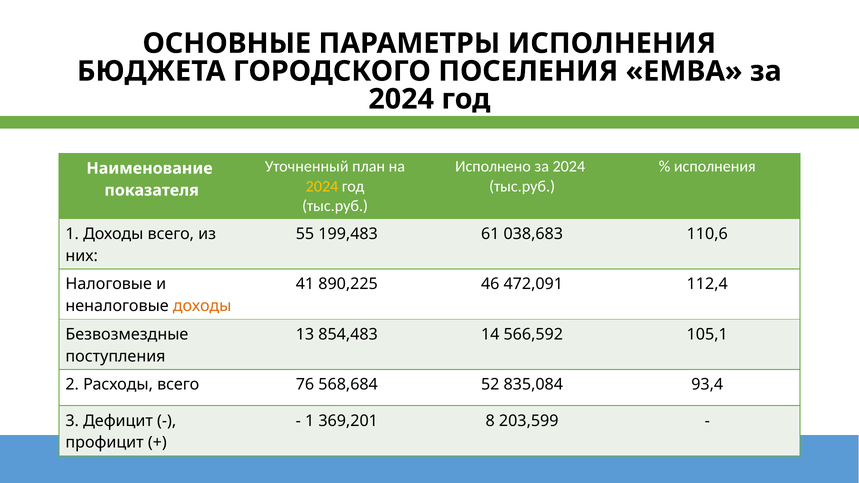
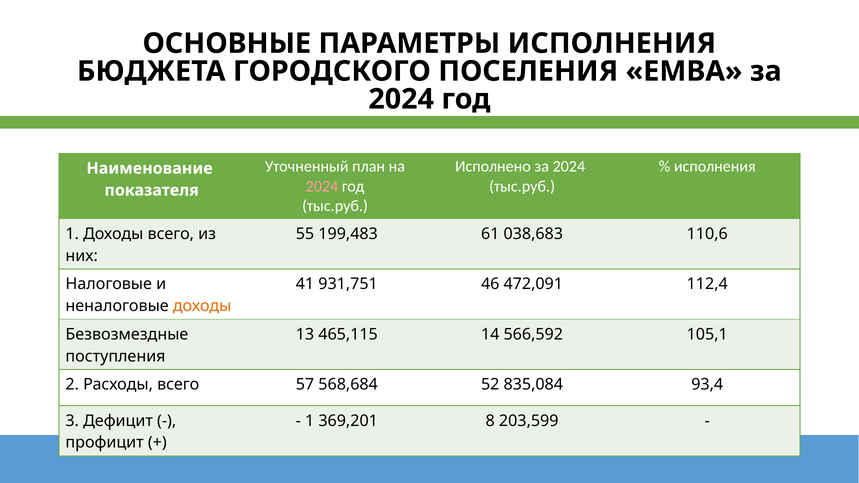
2024 at (322, 186) colour: yellow -> pink
890,225: 890,225 -> 931,751
854,483: 854,483 -> 465,115
76: 76 -> 57
